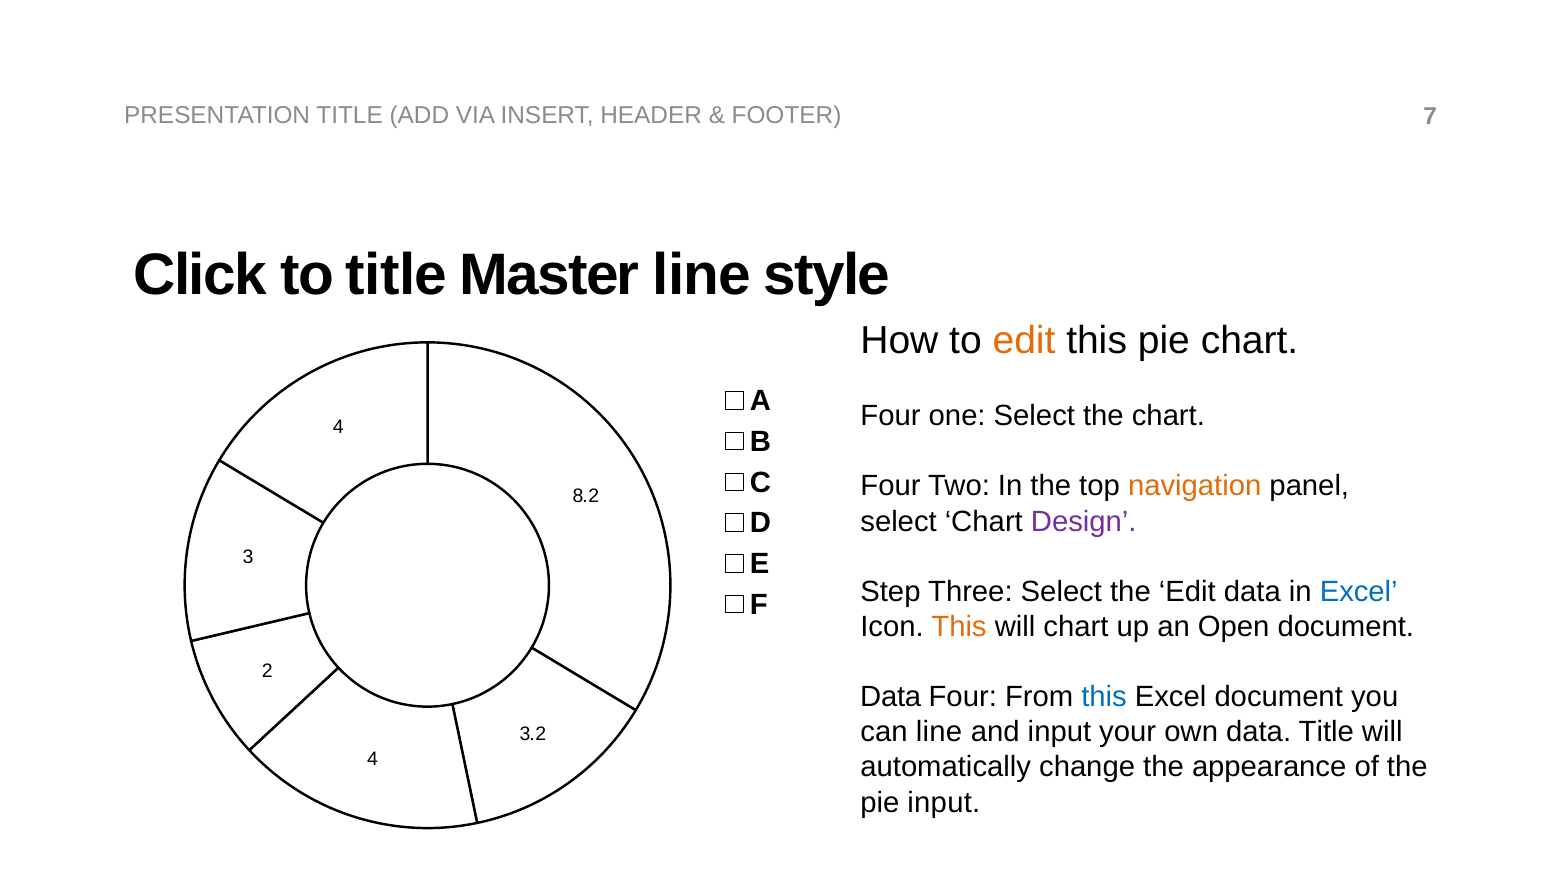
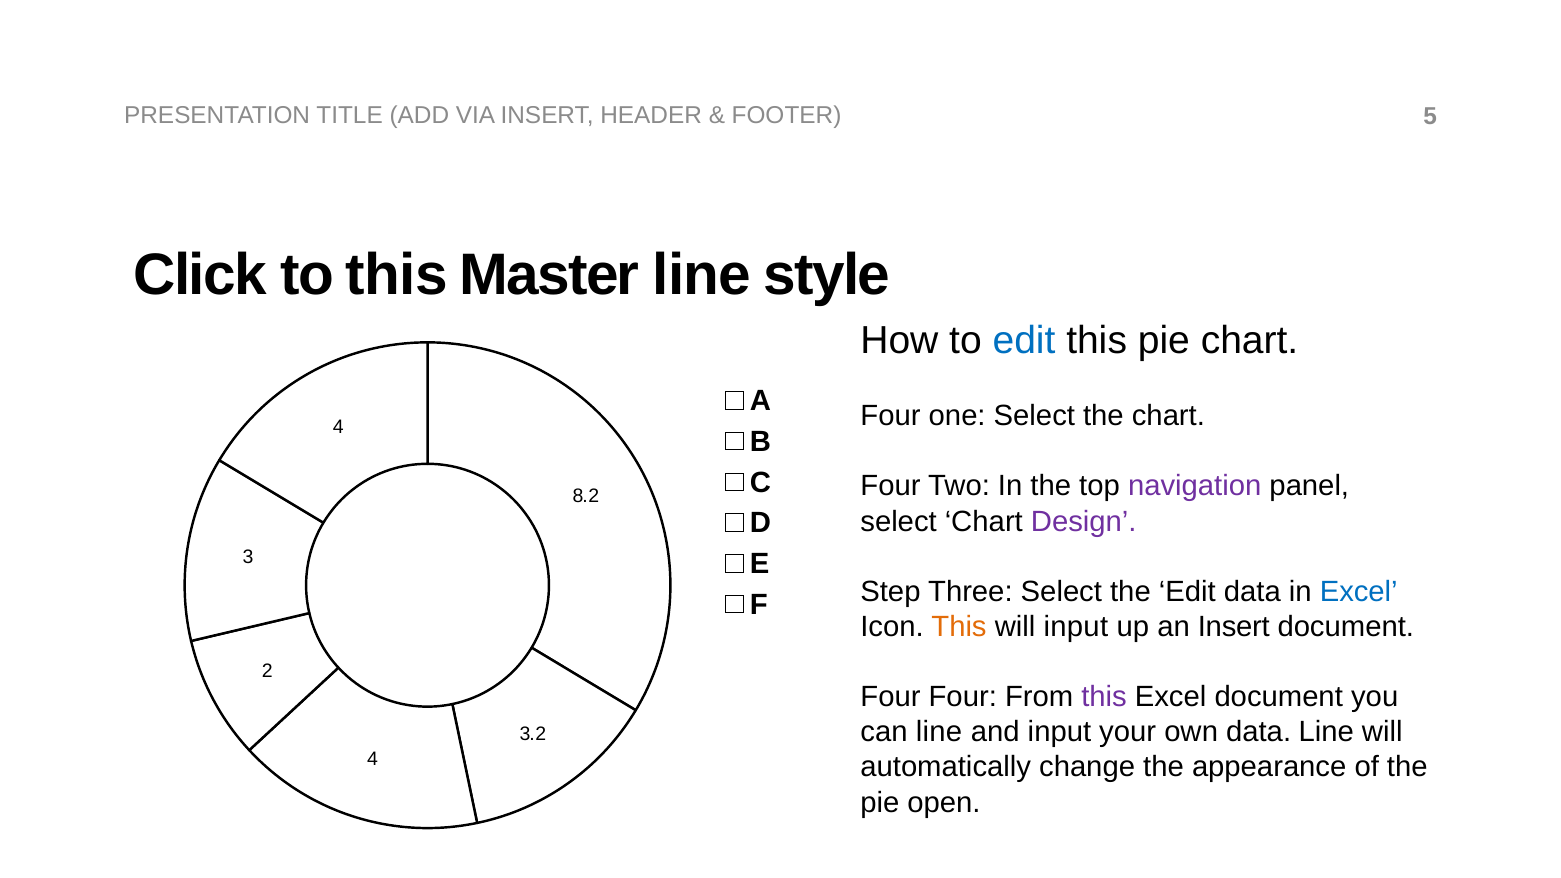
7: 7 -> 5
to title: title -> this
edit at (1024, 341) colour: orange -> blue
navigation colour: orange -> purple
will chart: chart -> input
an Open: Open -> Insert
Data at (891, 697): Data -> Four
this at (1104, 697) colour: blue -> purple
data Title: Title -> Line
pie input: input -> open
